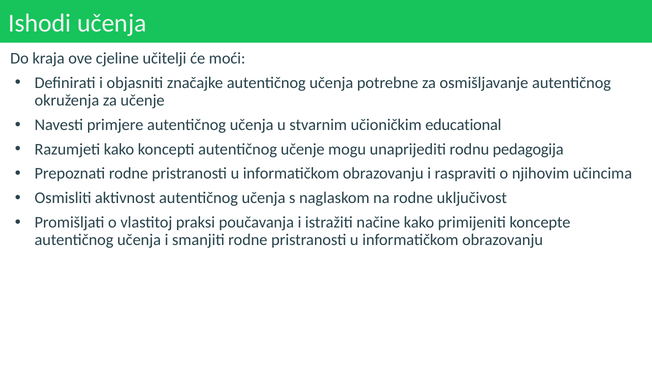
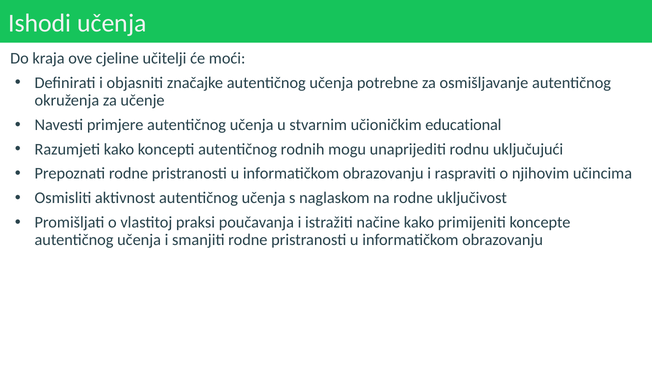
autentičnog učenje: učenje -> rodnih
pedagogija: pedagogija -> uključujući
